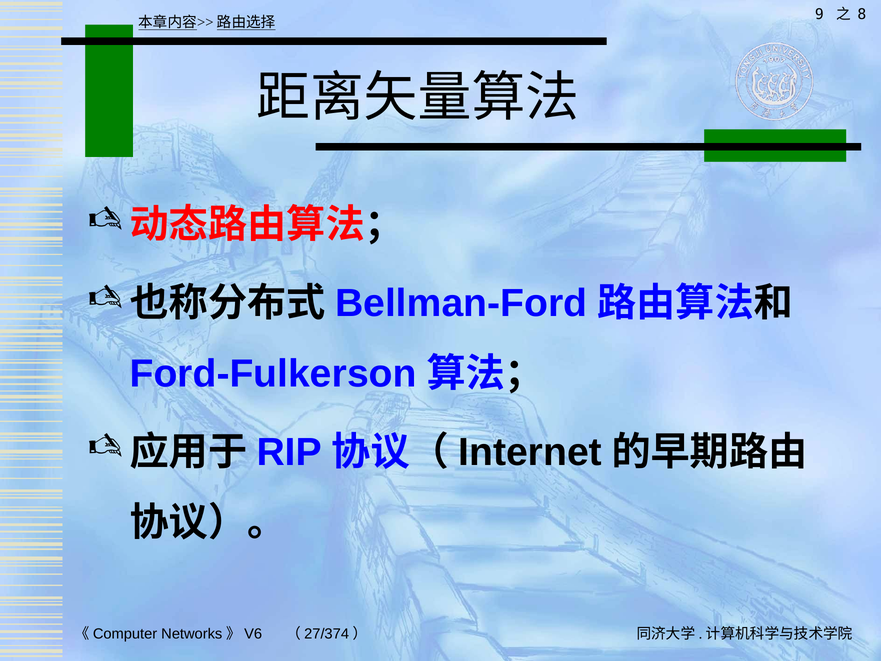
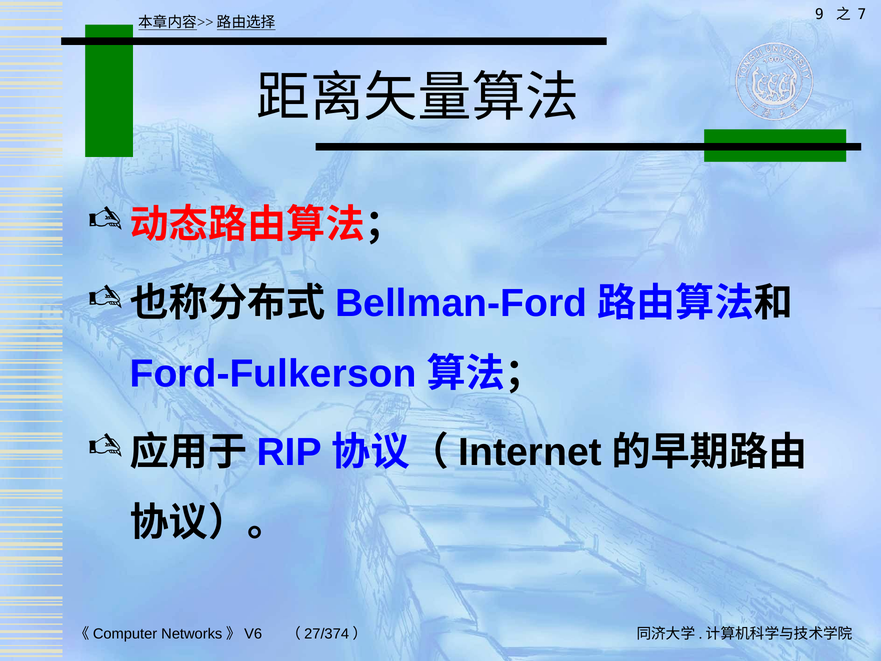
8: 8 -> 7
